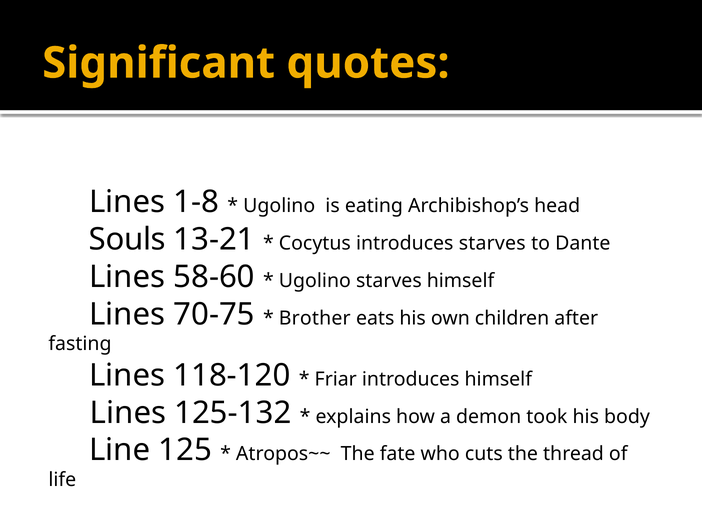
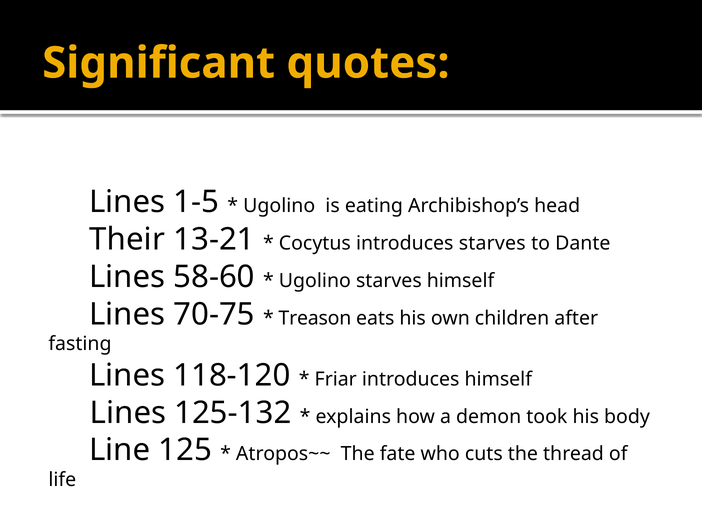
1-8: 1-8 -> 1-5
Souls: Souls -> Their
Brother: Brother -> Treason
